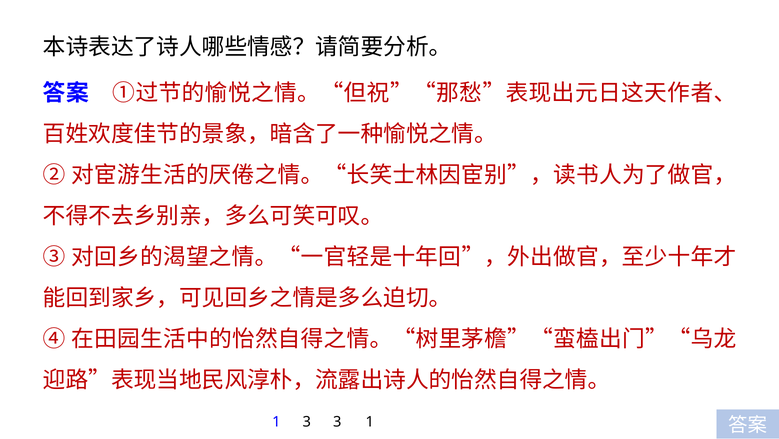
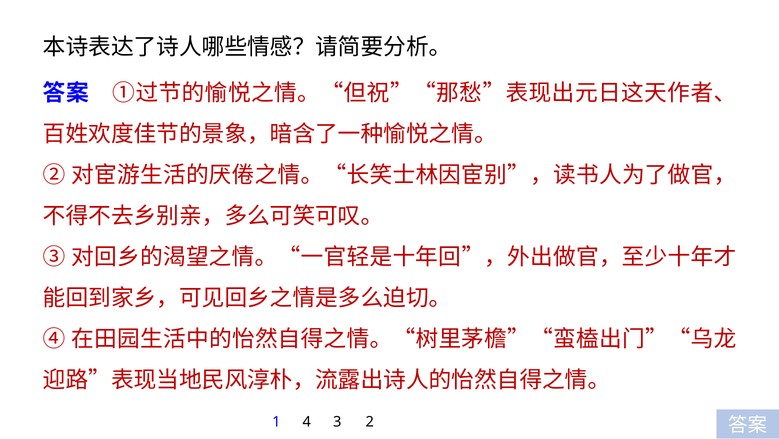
1 3: 3 -> 4
3 1: 1 -> 2
